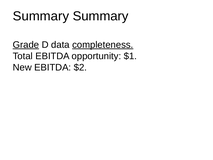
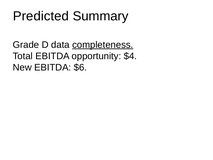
Summary at (41, 16): Summary -> Predicted
Grade underline: present -> none
$1: $1 -> $4
$2: $2 -> $6
